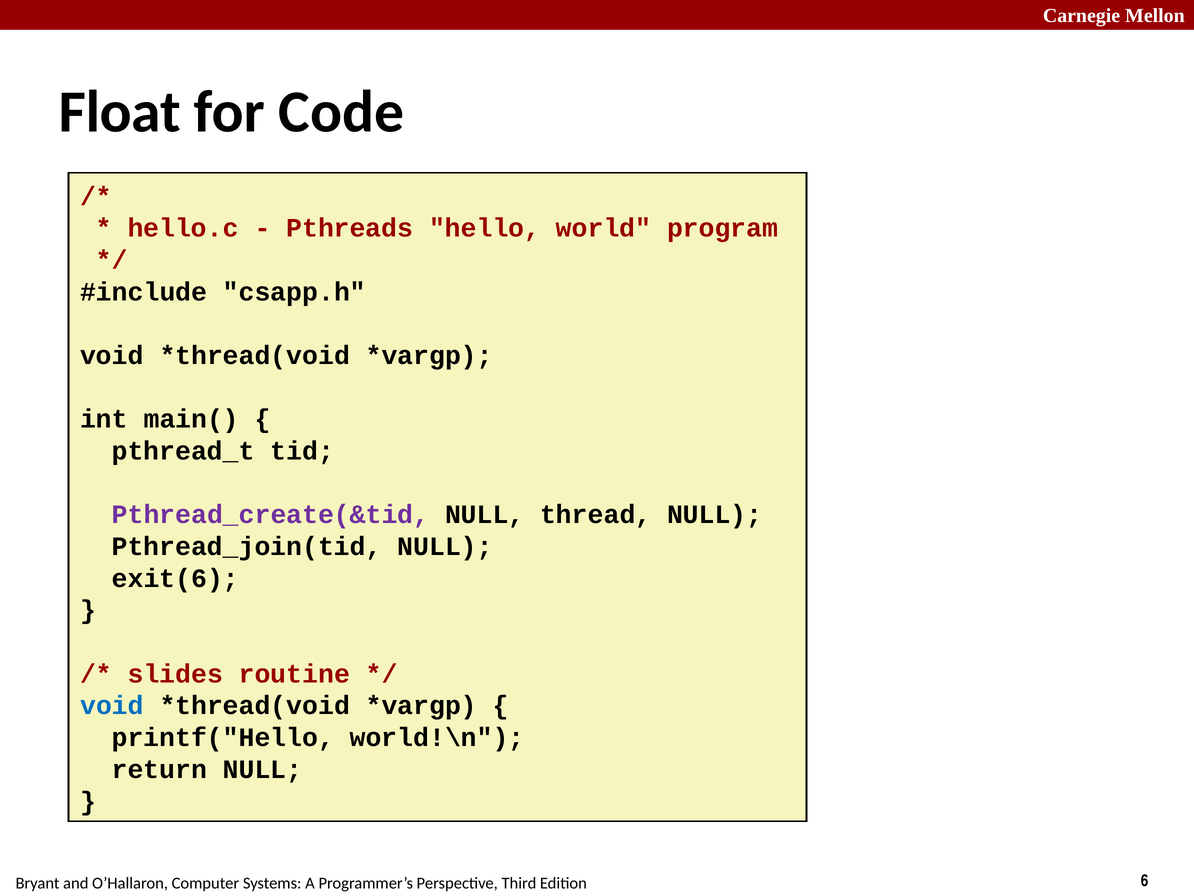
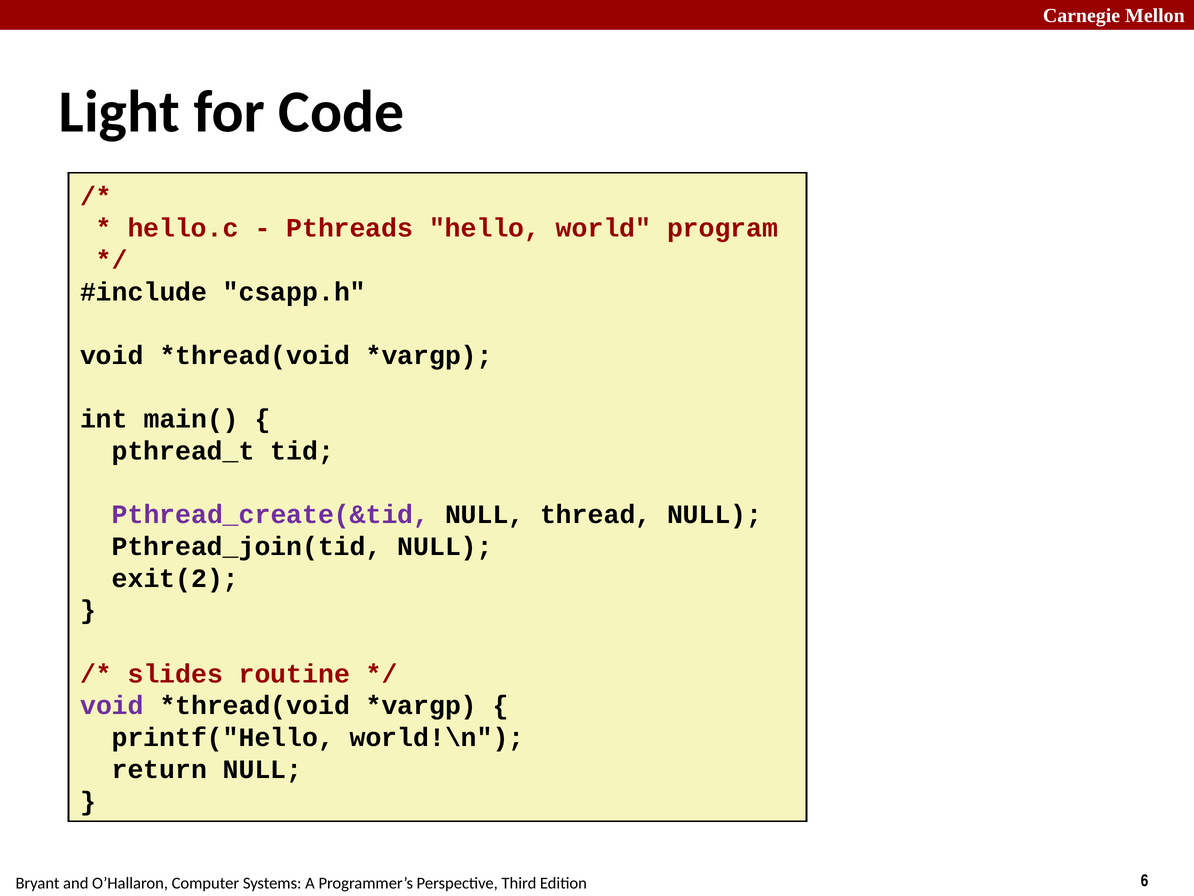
Float: Float -> Light
exit(6: exit(6 -> exit(2
void at (112, 705) colour: blue -> purple
